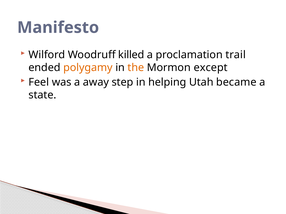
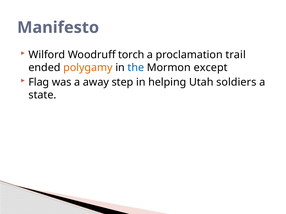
killed: killed -> torch
the colour: orange -> blue
Feel: Feel -> Flag
became: became -> soldiers
